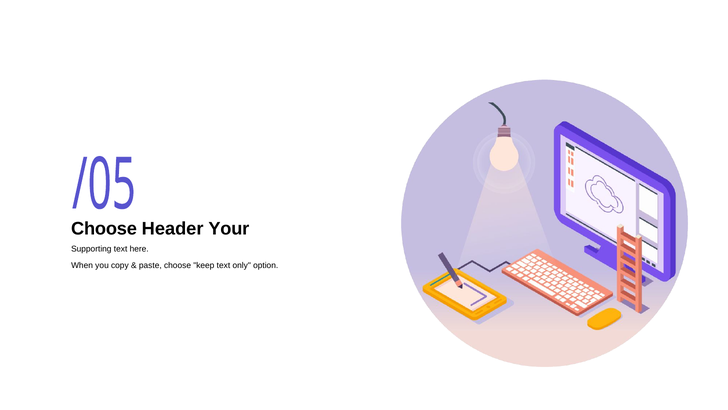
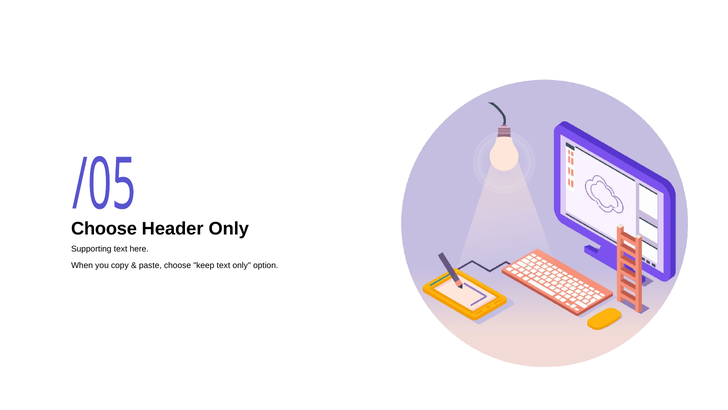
Header Your: Your -> Only
